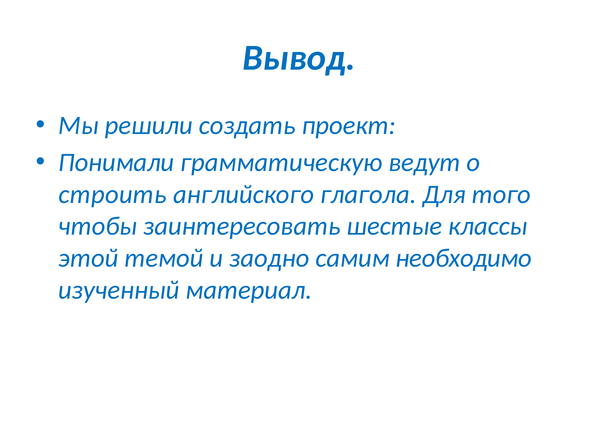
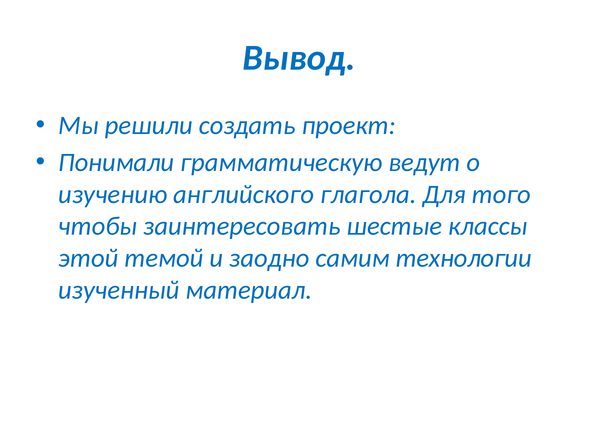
строить: строить -> изучению
необходимо: необходимо -> технологии
